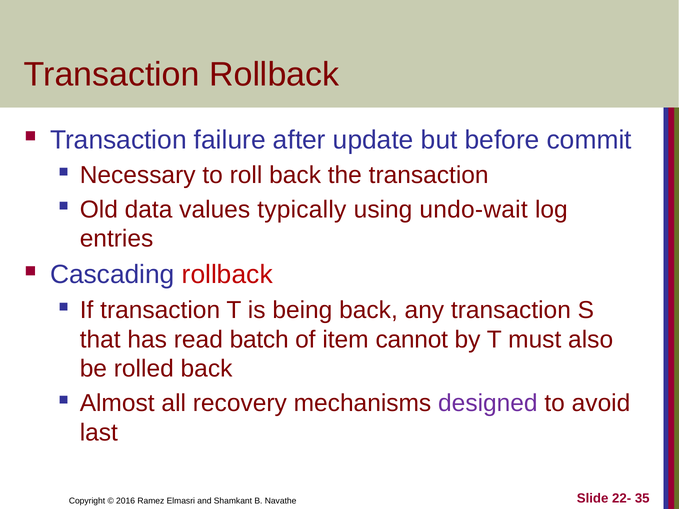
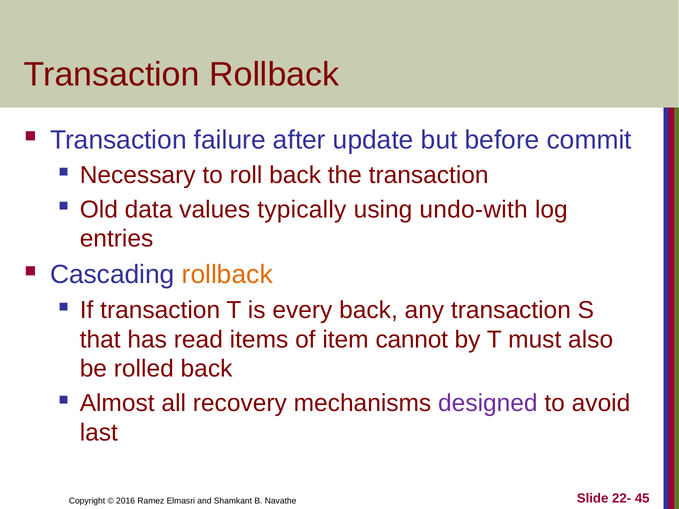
undo-wait: undo-wait -> undo-with
rollback at (227, 275) colour: red -> orange
being: being -> every
batch: batch -> items
35: 35 -> 45
